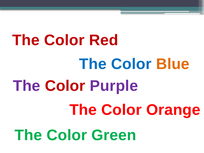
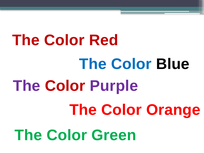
Blue colour: orange -> black
